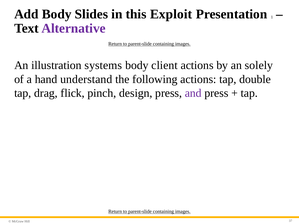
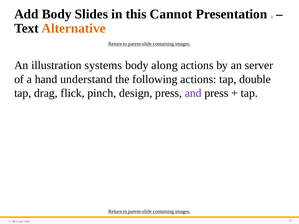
Exploit: Exploit -> Cannot
Alternative colour: purple -> orange
client: client -> along
solely: solely -> server
